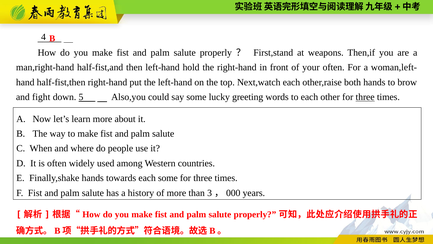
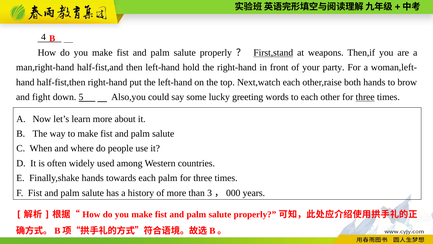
First,stand underline: none -> present
your often: often -> party
each some: some -> palm
